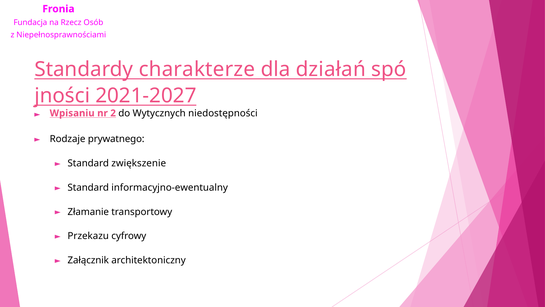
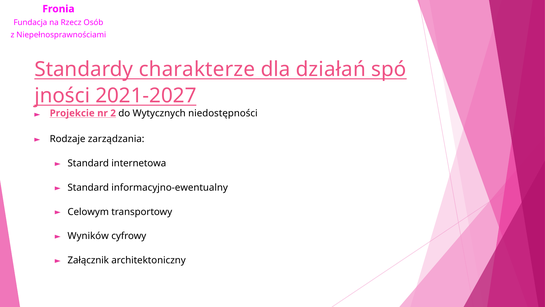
Wpisaniu: Wpisaniu -> Projekcie
prywatnego: prywatnego -> zarządzania
zwiększenie: zwiększenie -> internetowa
Złamanie: Złamanie -> Celowym
Przekazu: Przekazu -> Wyników
